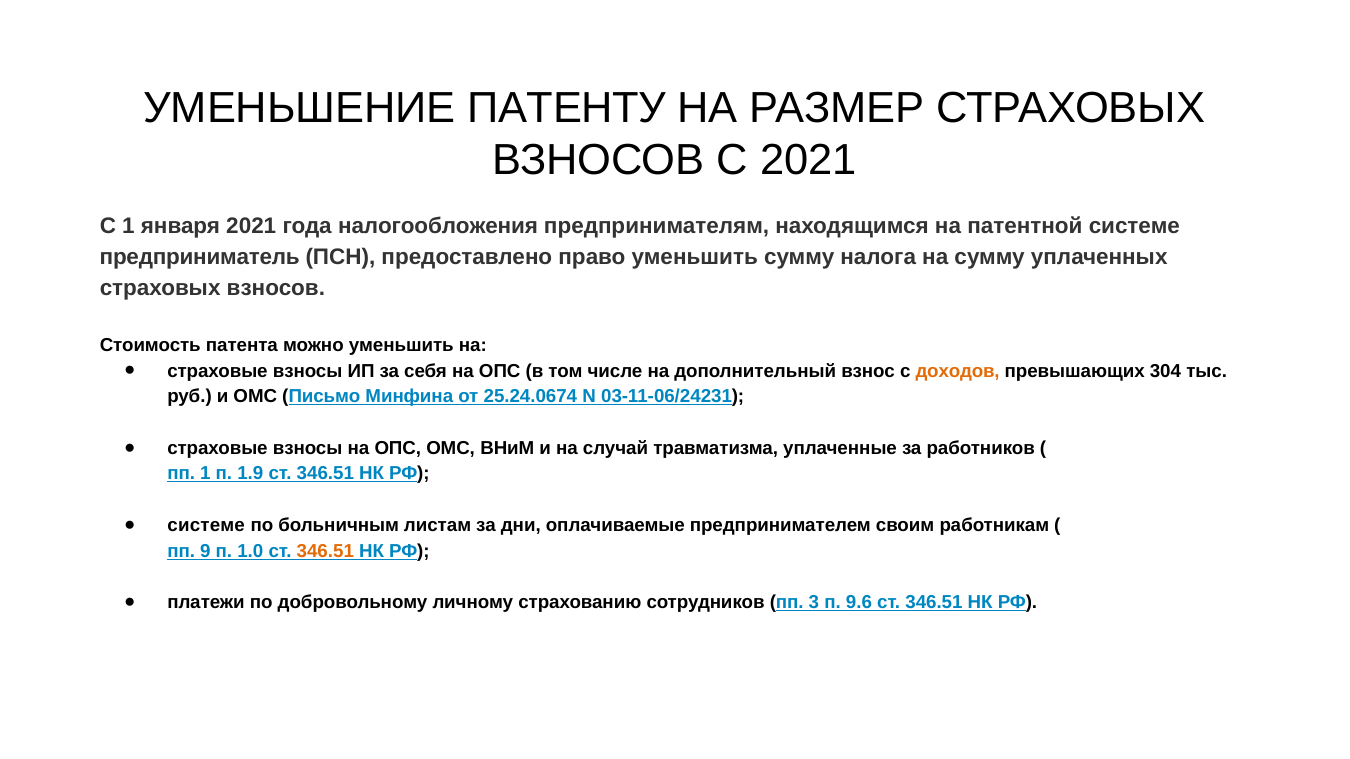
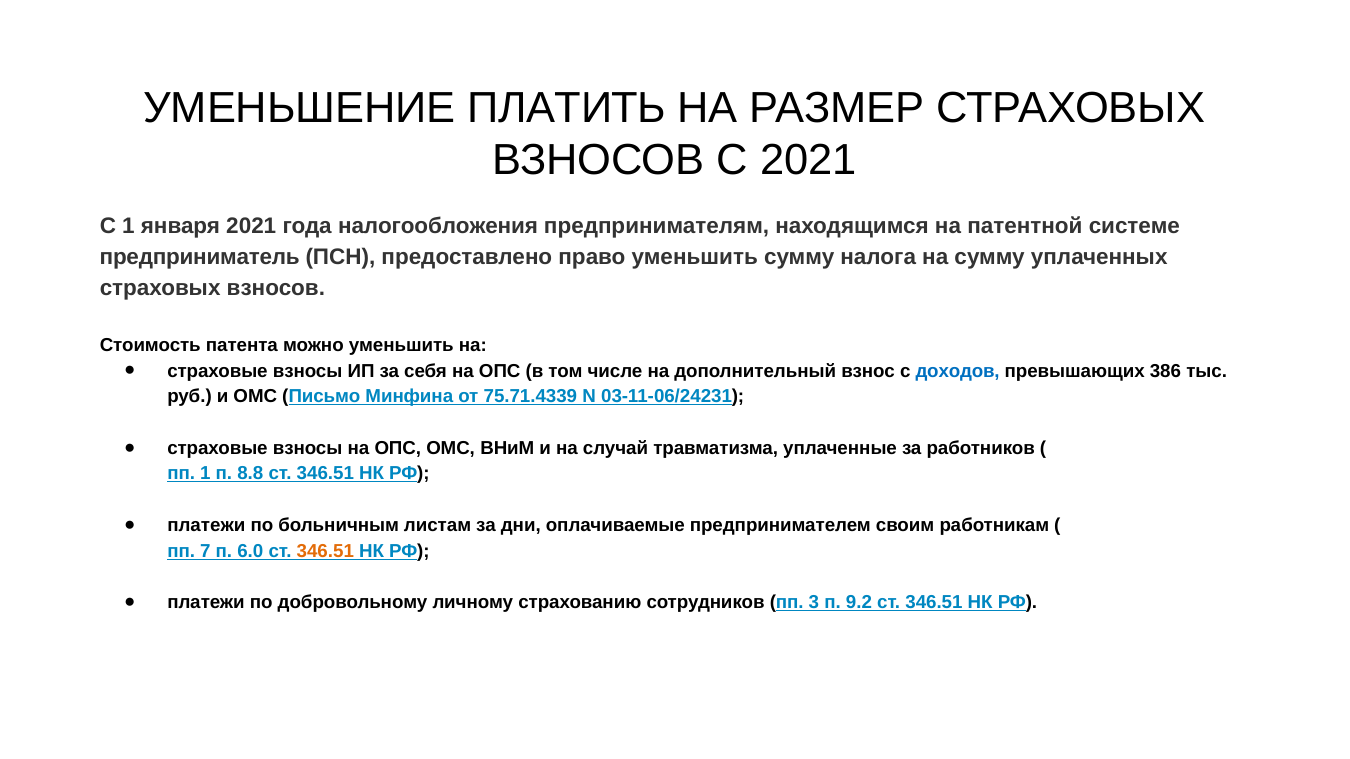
ПАТЕНТУ: ПАТЕНТУ -> ПЛАТИТЬ
доходов colour: orange -> blue
304: 304 -> 386
25.24.0674: 25.24.0674 -> 75.71.4339
1.9: 1.9 -> 8.8
системе at (206, 525): системе -> платежи
9: 9 -> 7
1.0: 1.0 -> 6.0
9.6: 9.6 -> 9.2
